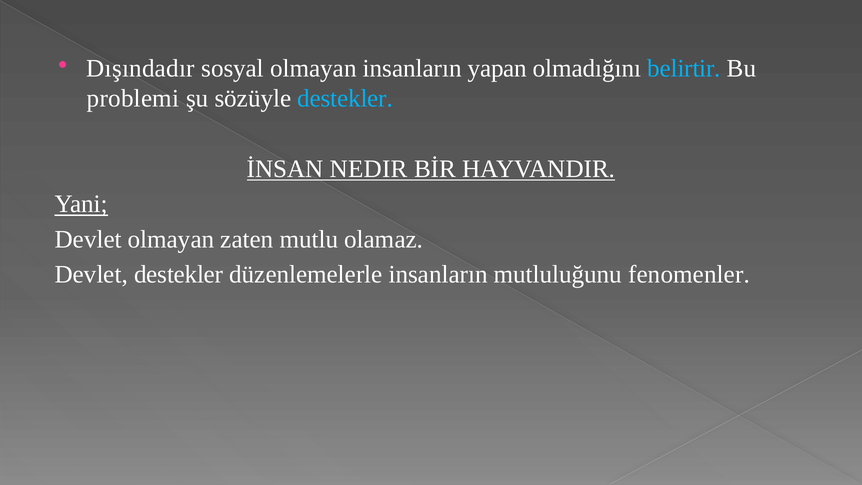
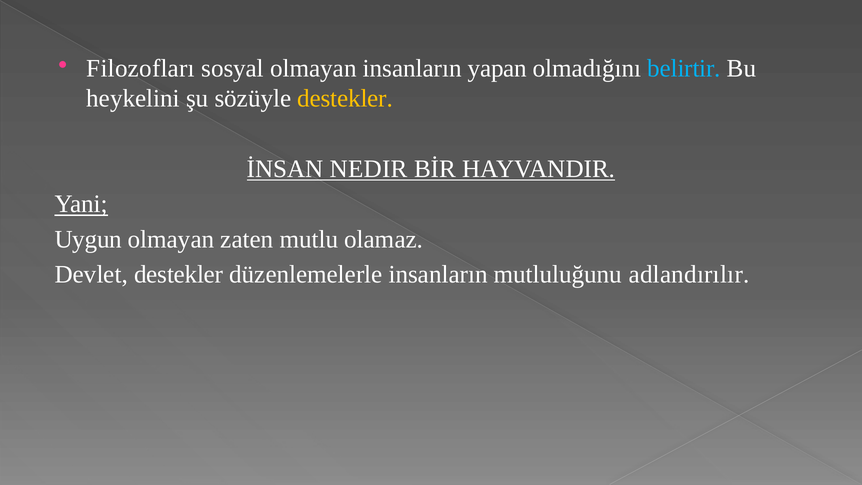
Dışındadır: Dışındadır -> Filozofları
problemi: problemi -> heykelini
destekler at (345, 99) colour: light blue -> yellow
Devlet at (88, 239): Devlet -> Uygun
fenomenler: fenomenler -> adlandırılır
